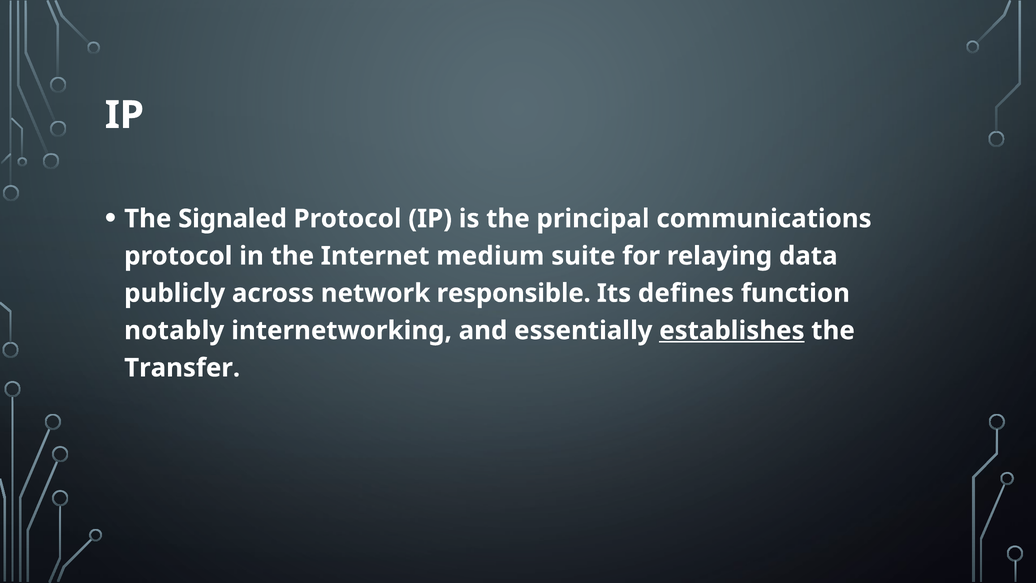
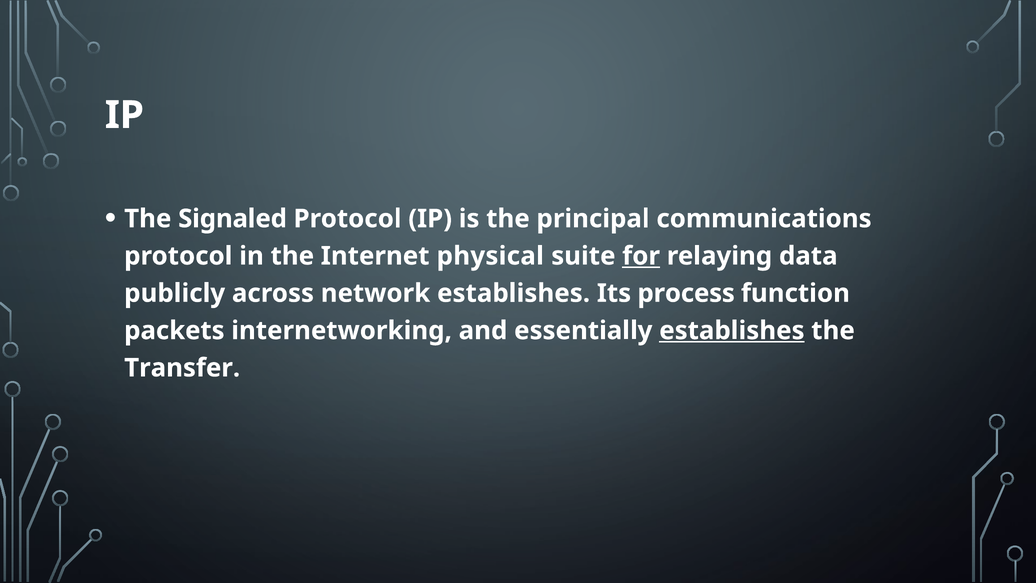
medium: medium -> physical
for underline: none -> present
network responsible: responsible -> establishes
defines: defines -> process
notably: notably -> packets
